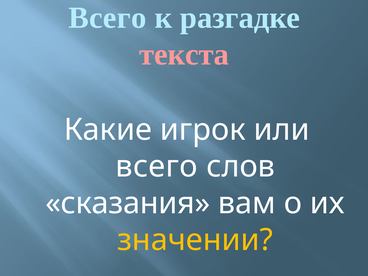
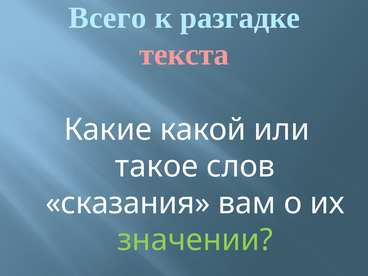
игрок: игрок -> какой
всего at (157, 166): всего -> такое
значении colour: yellow -> light green
